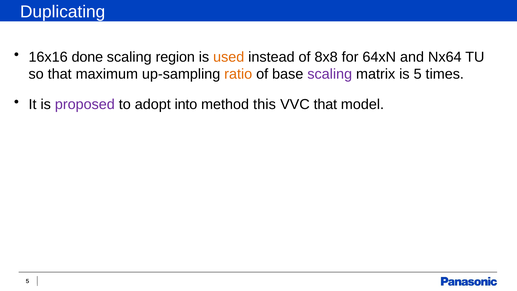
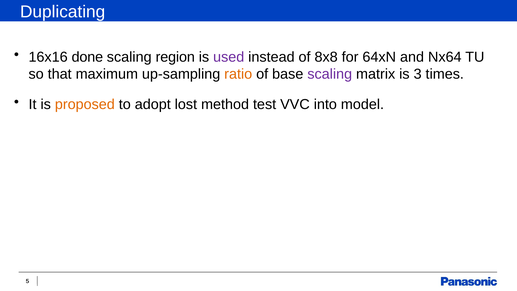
used colour: orange -> purple
5: 5 -> 3
proposed colour: purple -> orange
into: into -> lost
this: this -> test
VVC that: that -> into
